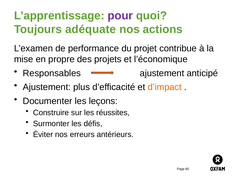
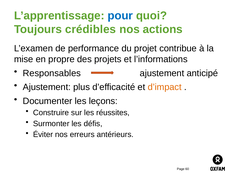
pour colour: purple -> blue
adéquate: adéquate -> crédibles
l’économique: l’économique -> l’informations
